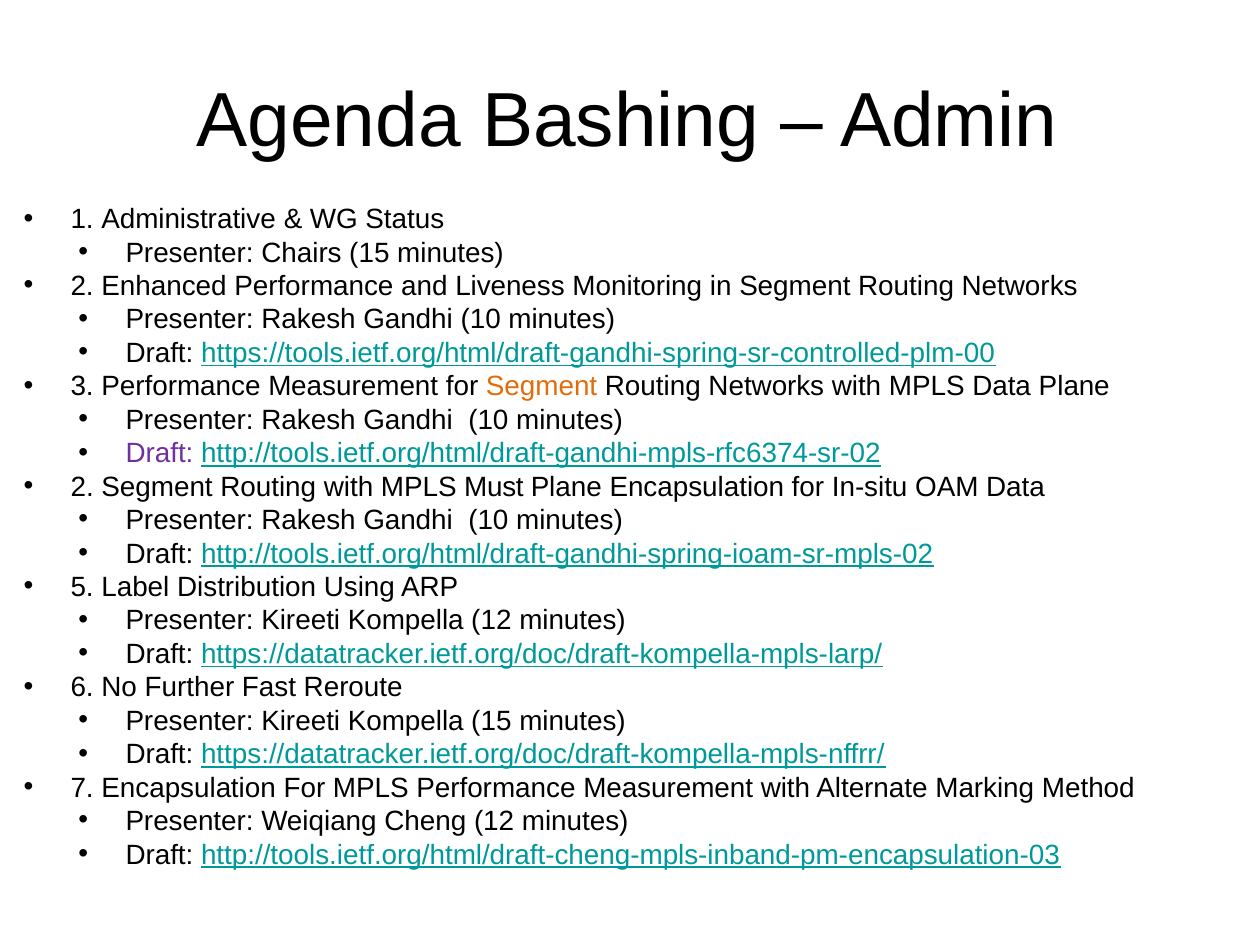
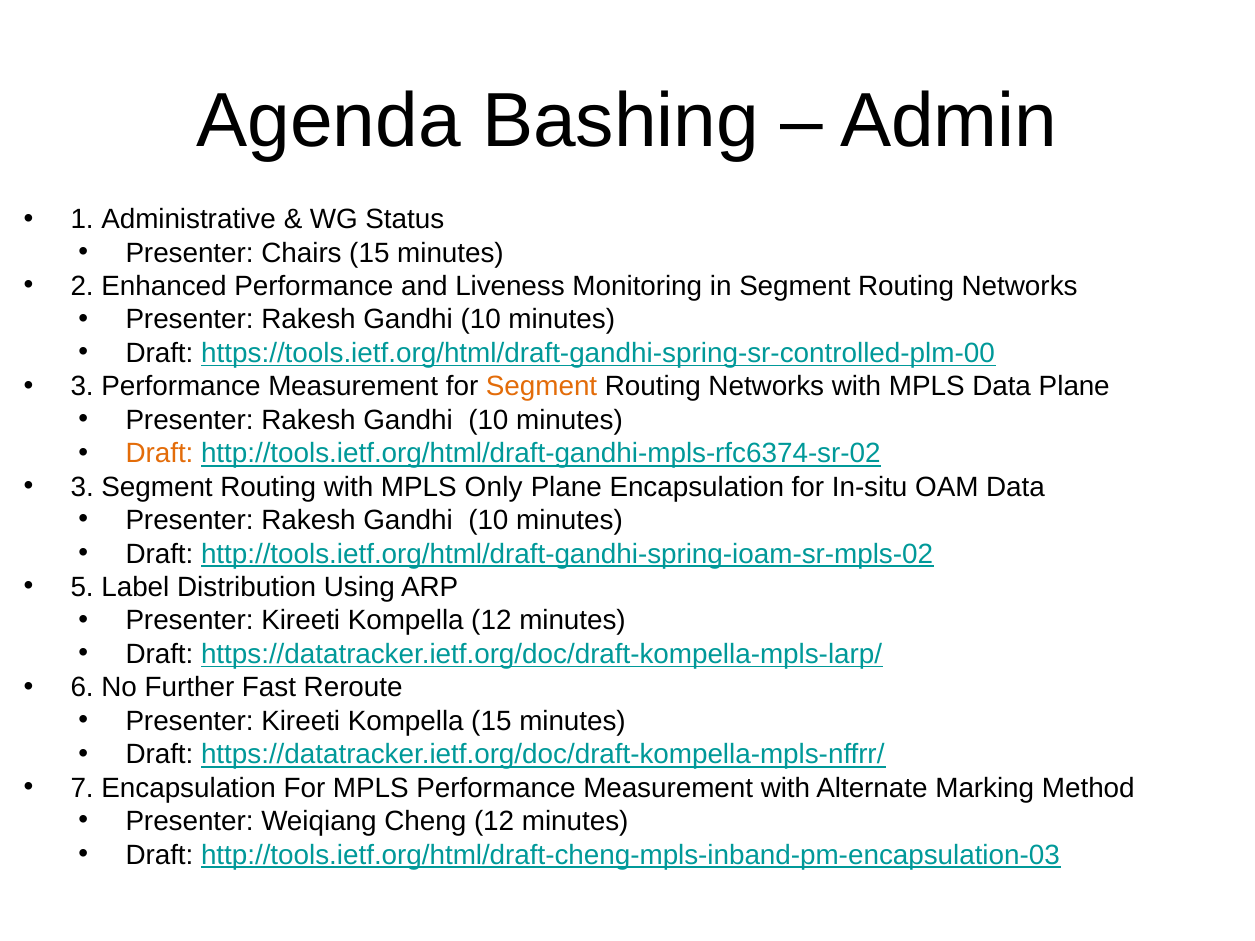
Draft at (159, 454) colour: purple -> orange
2 at (82, 487): 2 -> 3
Must: Must -> Only
